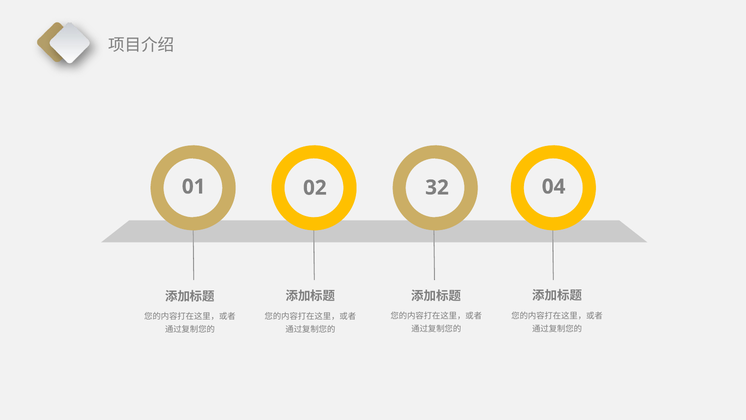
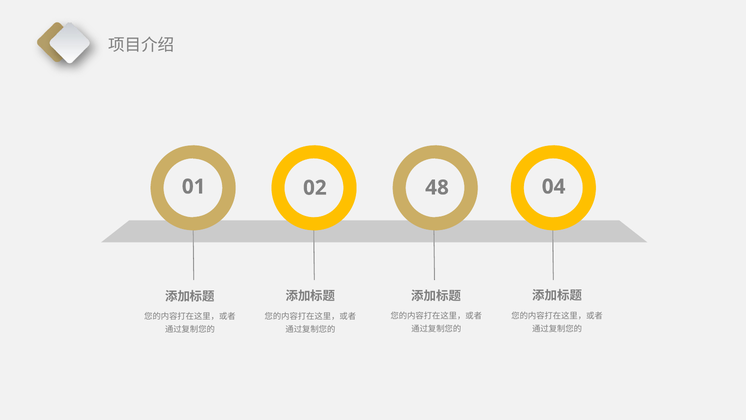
32: 32 -> 48
